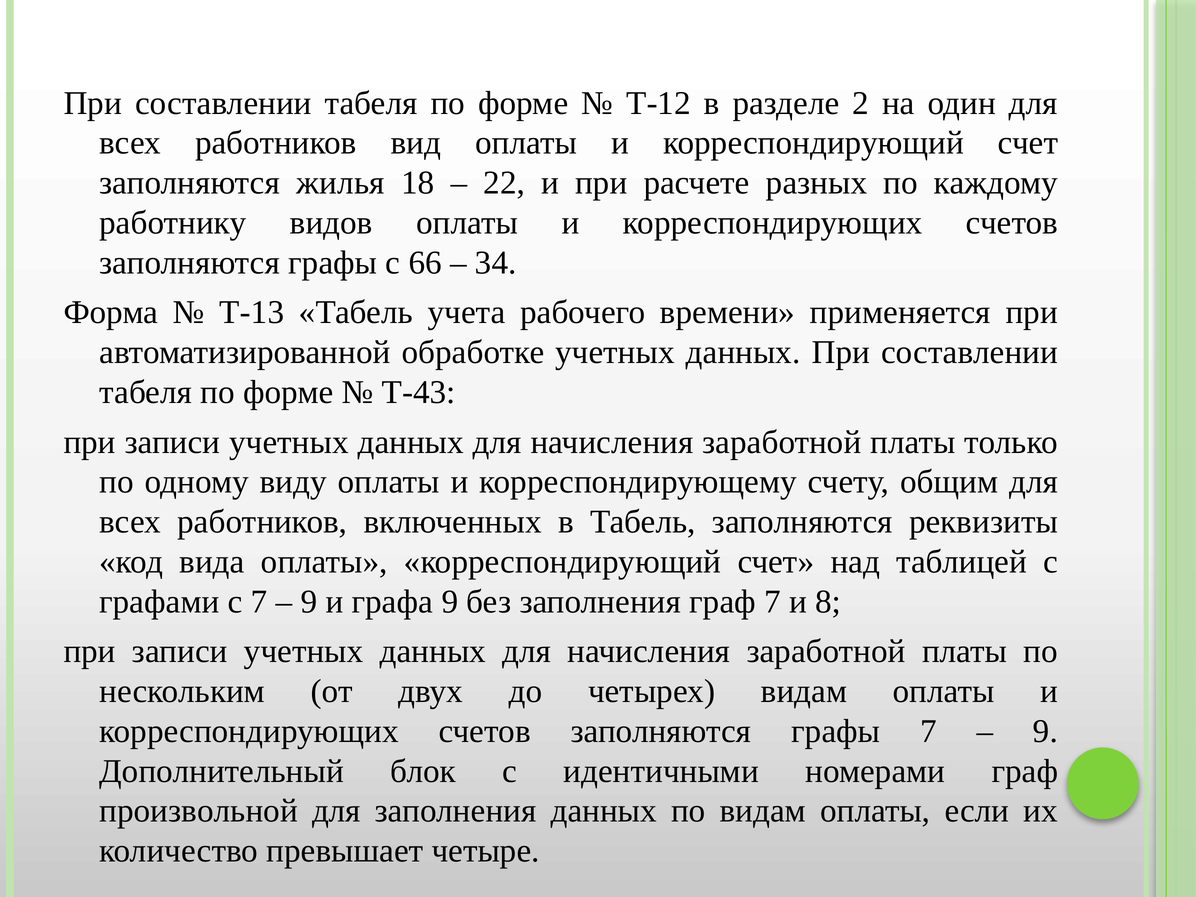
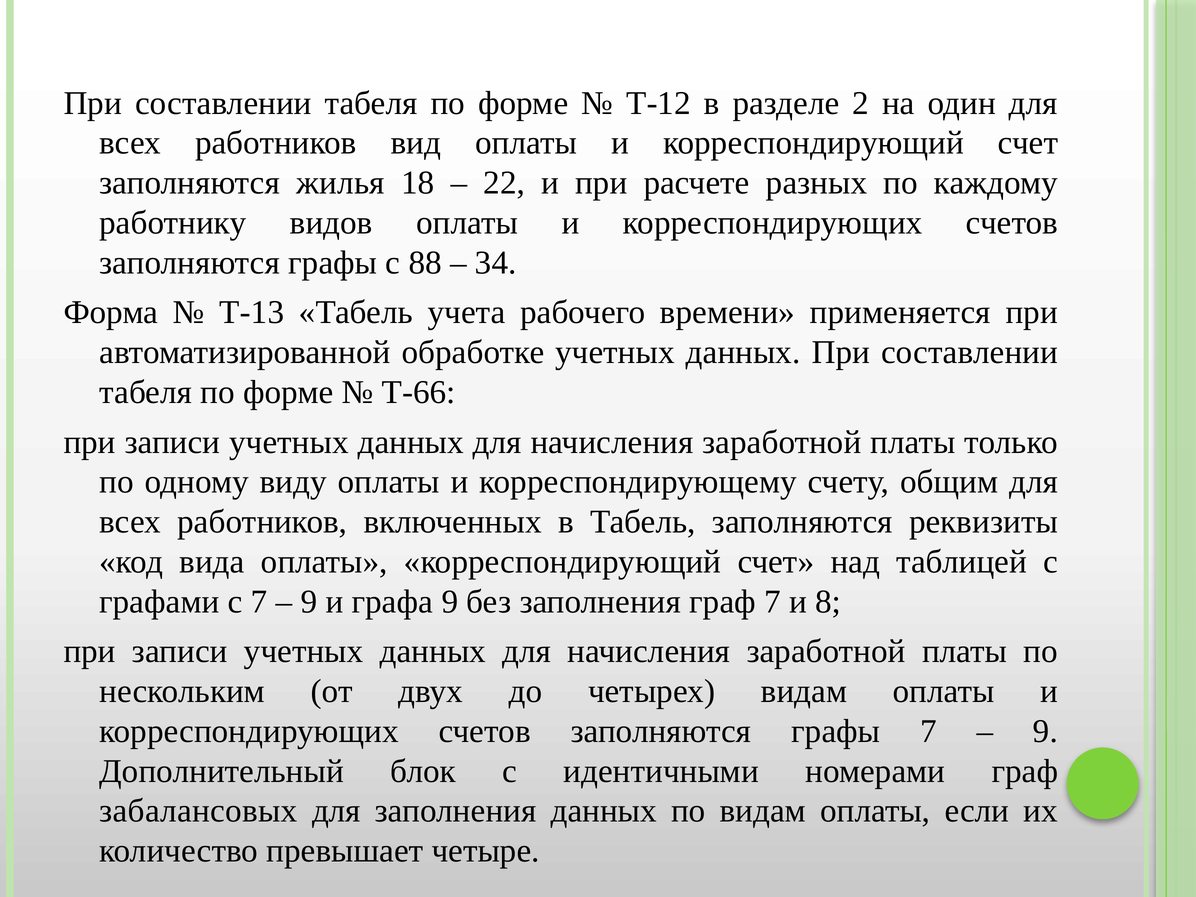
66: 66 -> 88
Т-43: Т-43 -> Т-66
произвольной: произвольной -> забалансовых
